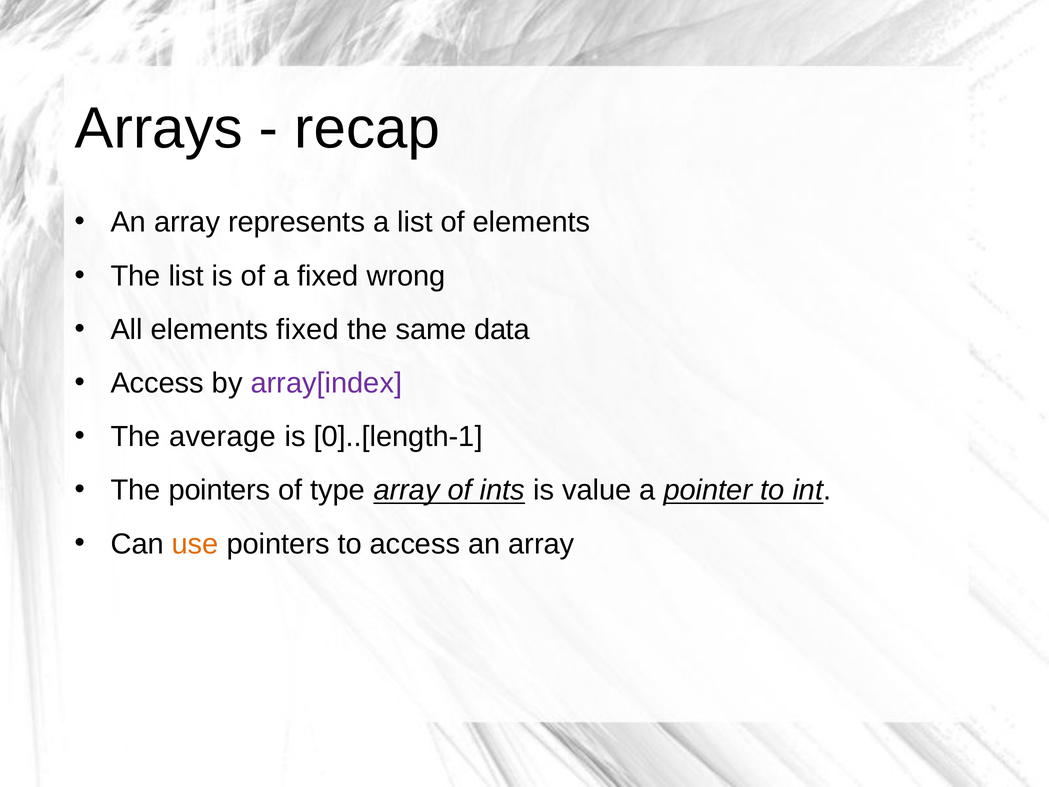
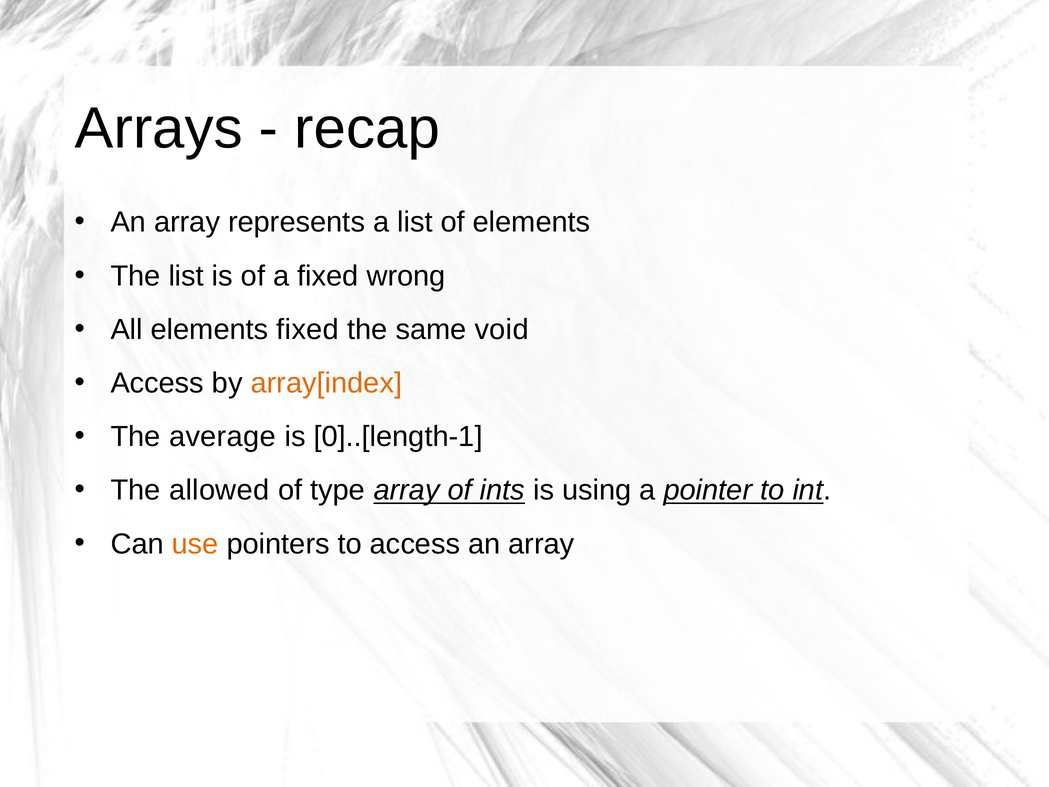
data: data -> void
array[index colour: purple -> orange
The pointers: pointers -> allowed
value: value -> using
